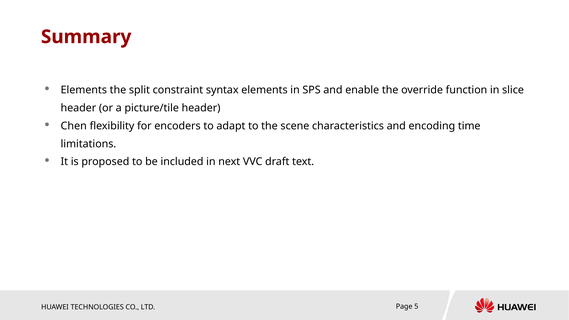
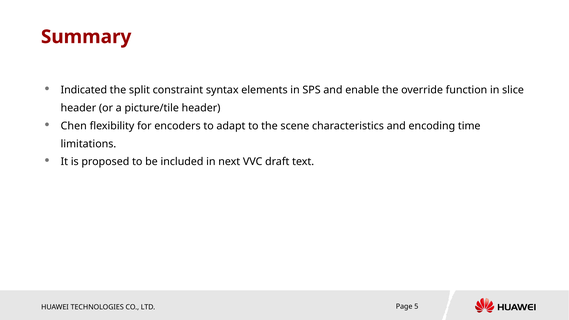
Elements at (84, 90): Elements -> Indicated
